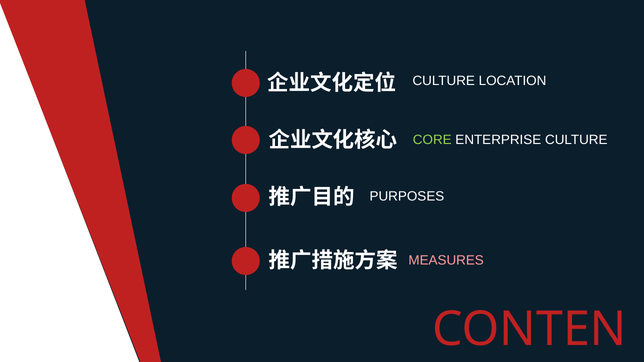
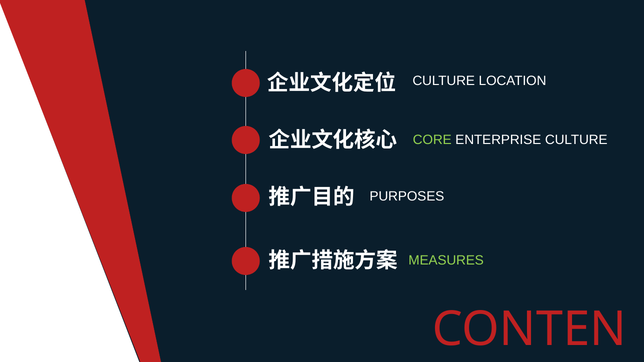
MEASURES colour: pink -> light green
